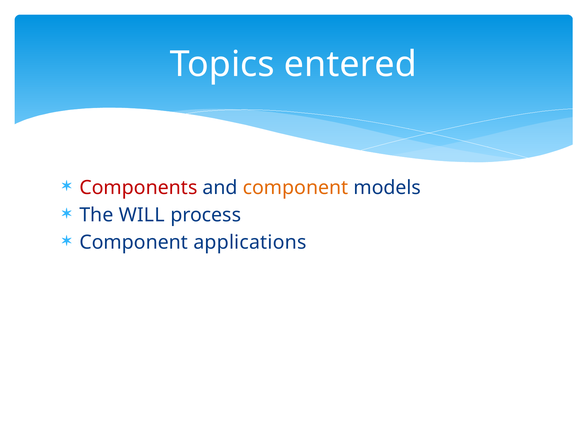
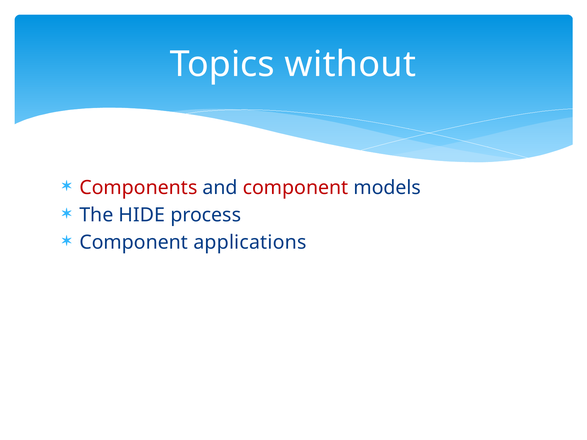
entered: entered -> without
component at (296, 188) colour: orange -> red
WILL: WILL -> HIDE
